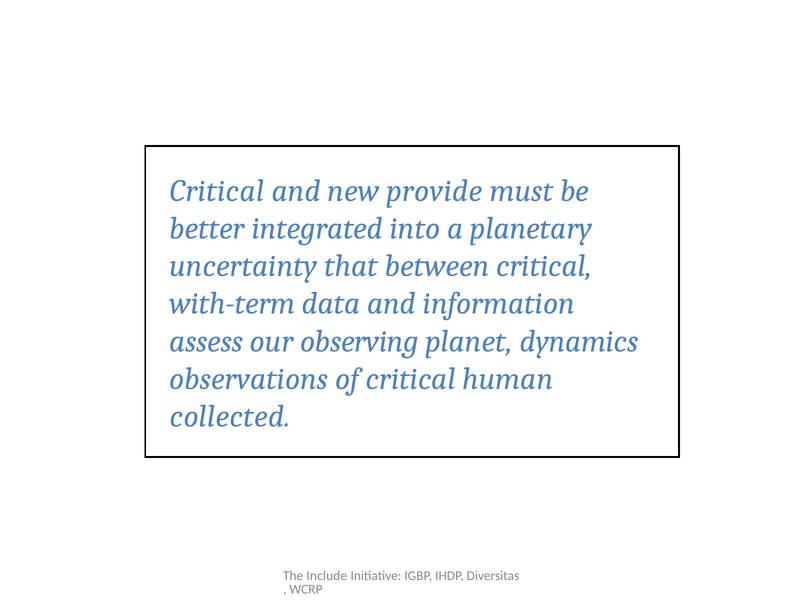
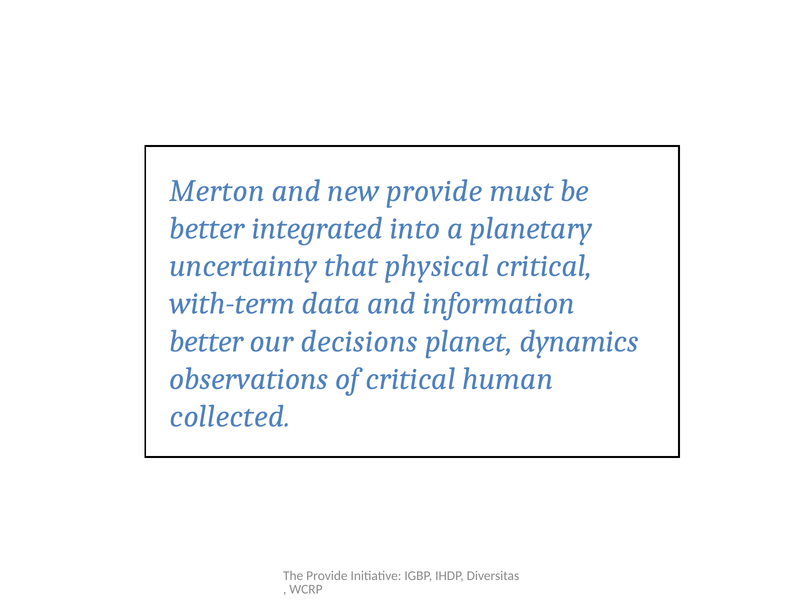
Critical at (217, 191): Critical -> Merton
between: between -> physical
assess at (206, 342): assess -> better
observing: observing -> decisions
The Include: Include -> Provide
